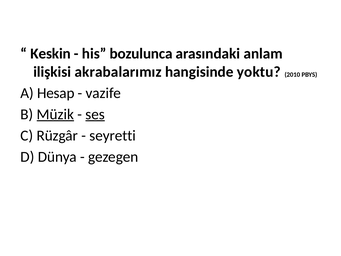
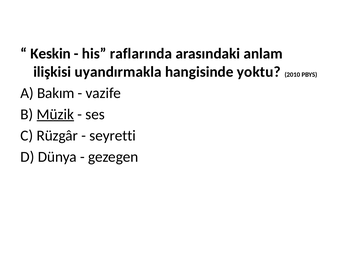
bozulunca: bozulunca -> raflarında
akrabalarımız: akrabalarımız -> uyandırmakla
Hesap: Hesap -> Bakım
ses underline: present -> none
